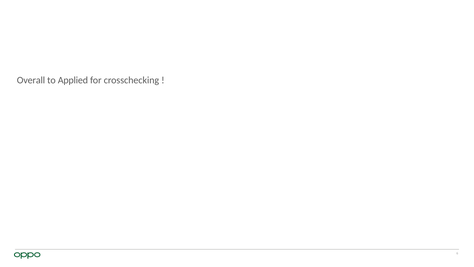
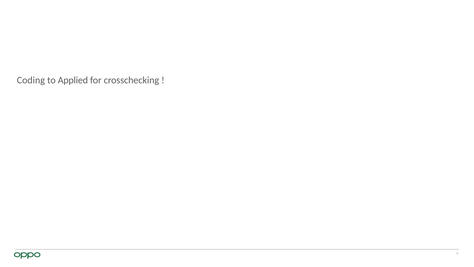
Overall: Overall -> Coding
